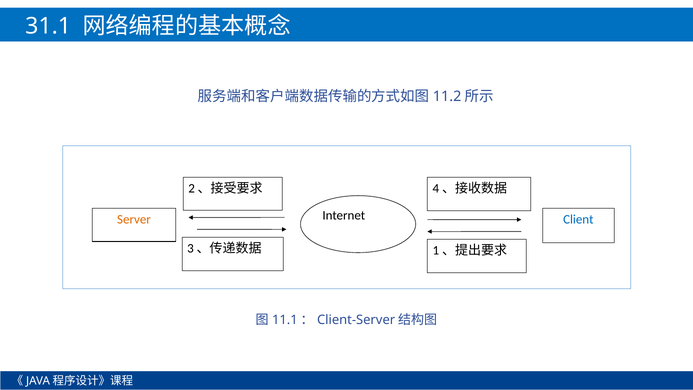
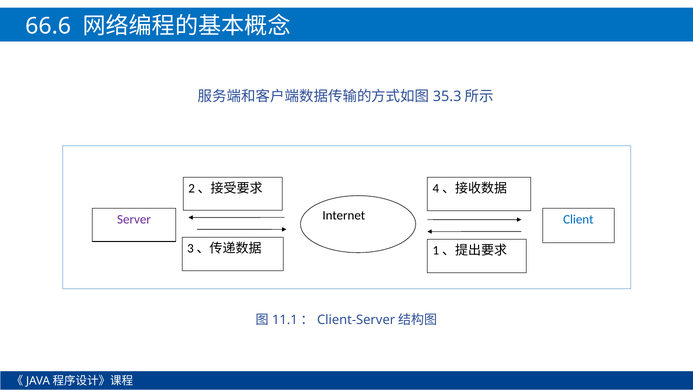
31.1: 31.1 -> 66.6
11.2: 11.2 -> 35.3
Server colour: orange -> purple
